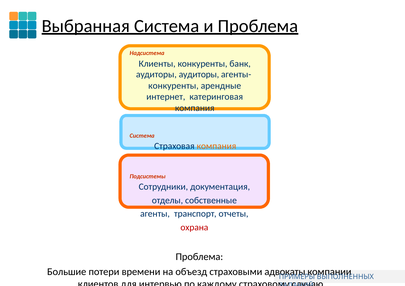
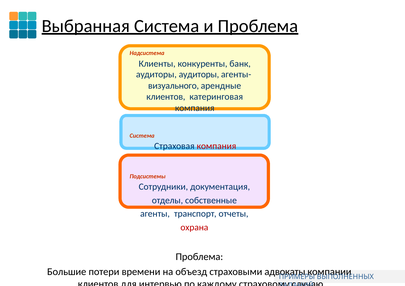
конкуренты at (173, 86): конкуренты -> визуального
интернет at (166, 97): интернет -> клиентов
компания at (216, 146) colour: orange -> red
